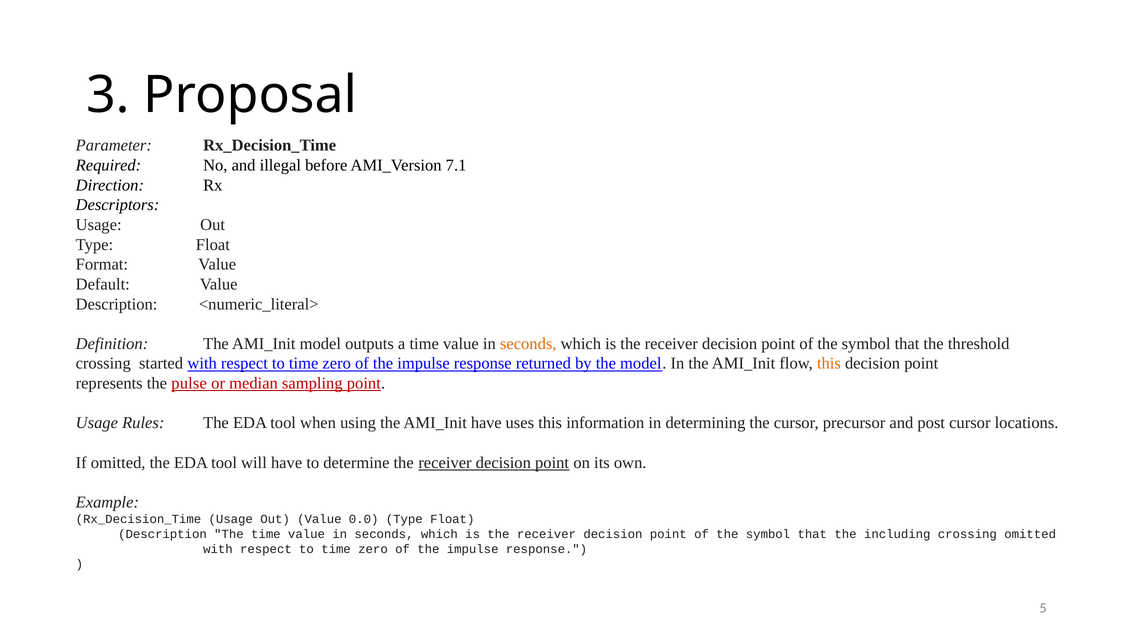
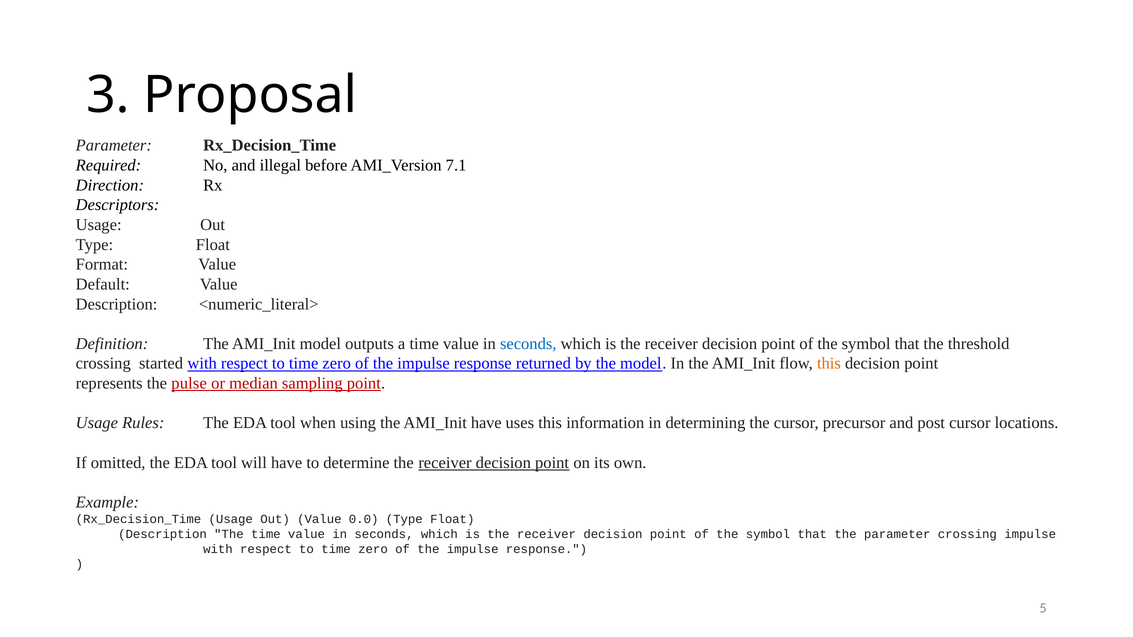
seconds at (528, 344) colour: orange -> blue
the including: including -> parameter
crossing omitted: omitted -> impulse
